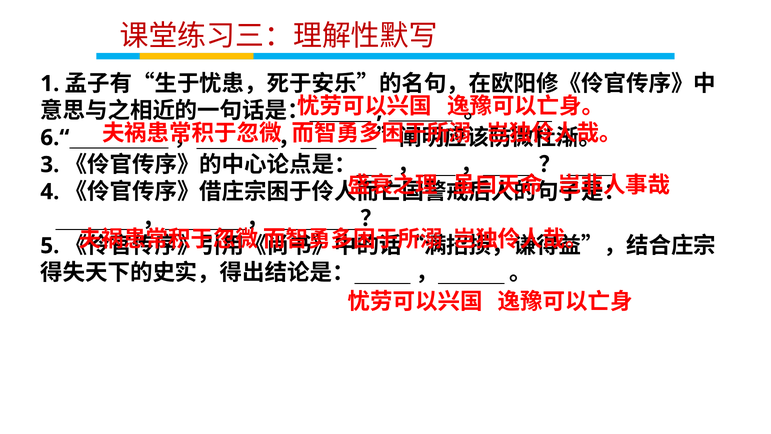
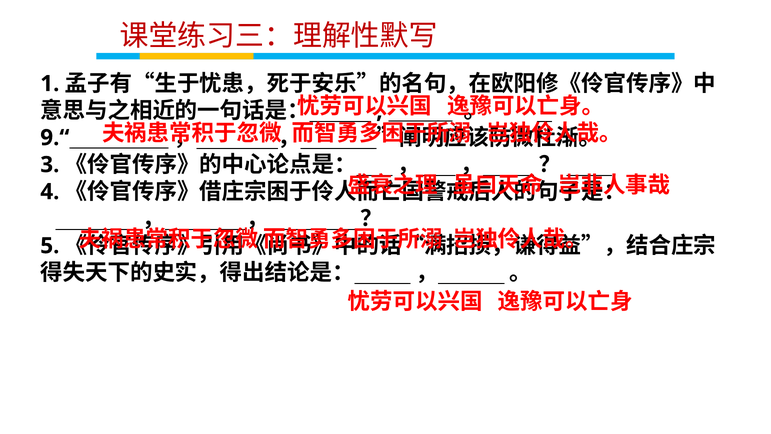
6.“: 6.“ -> 9.“
